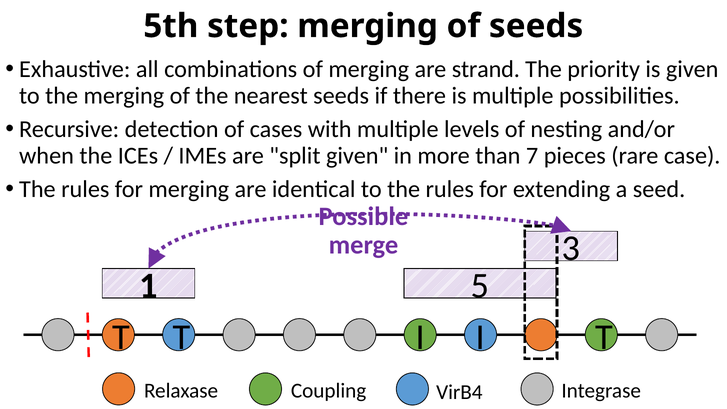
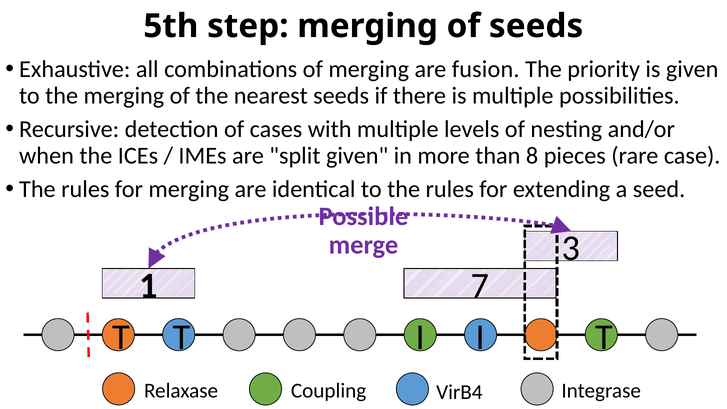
strand: strand -> fusion
7: 7 -> 8
5: 5 -> 7
